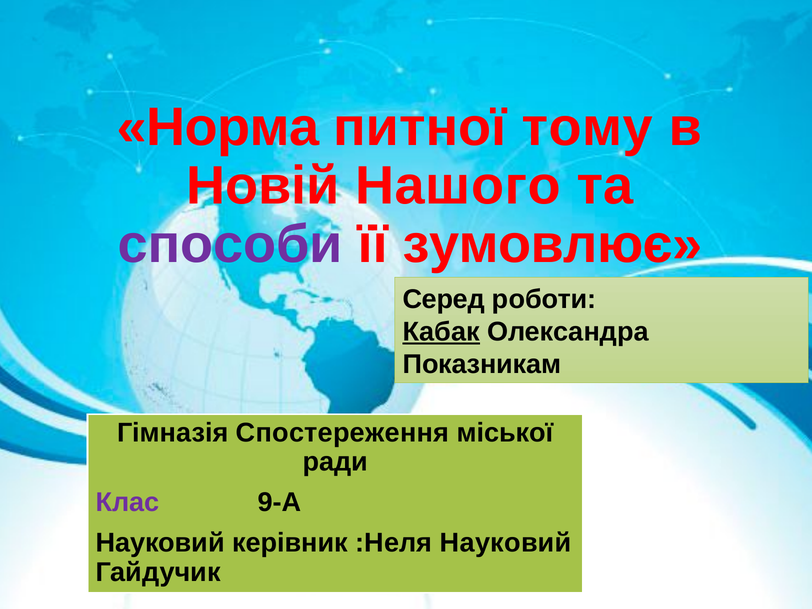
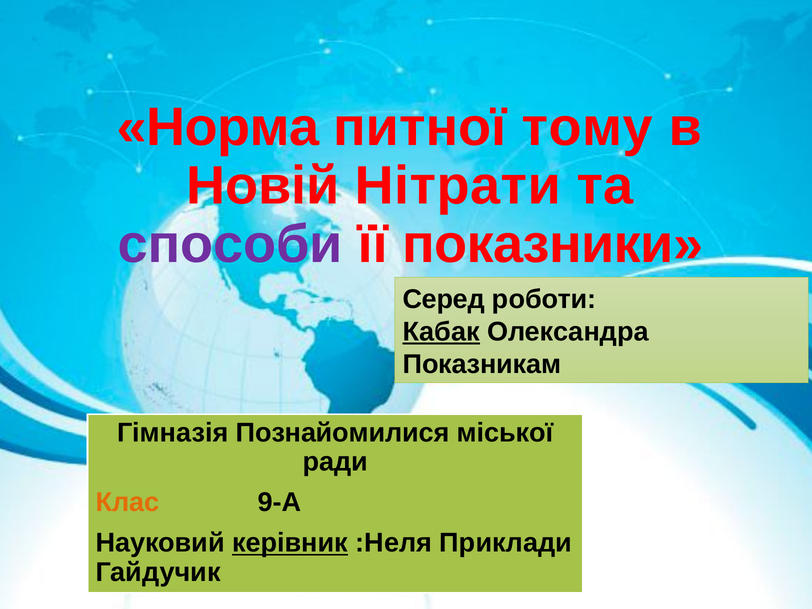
Нашого: Нашого -> Нітрати
зумовлює: зумовлює -> показники
Спостереження: Спостереження -> Познайомилися
Клас colour: purple -> orange
керівник underline: none -> present
:Неля Науковий: Науковий -> Приклади
